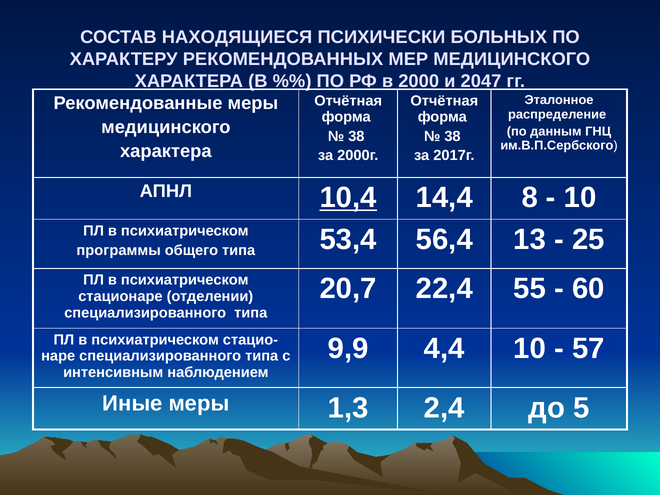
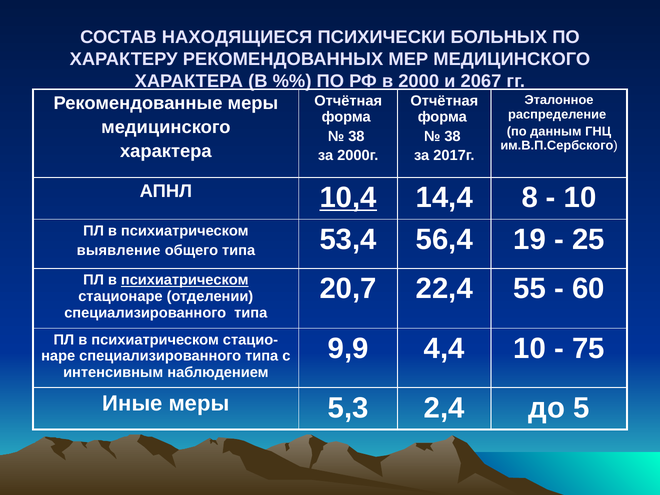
2047: 2047 -> 2067
программы: программы -> выявление
13: 13 -> 19
психиатрическом at (185, 280) underline: none -> present
57: 57 -> 75
1,3: 1,3 -> 5,3
